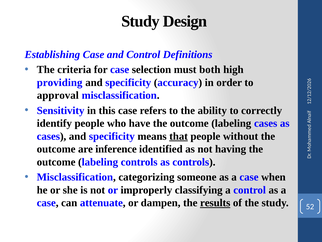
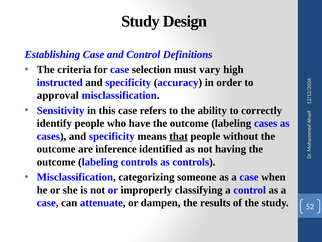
both: both -> vary
providing: providing -> instructed
results underline: present -> none
